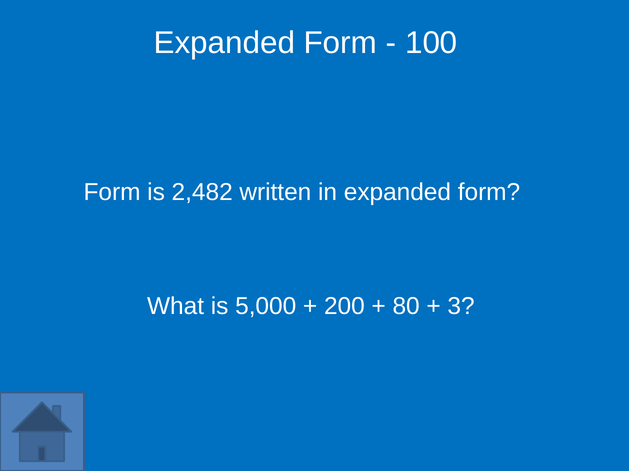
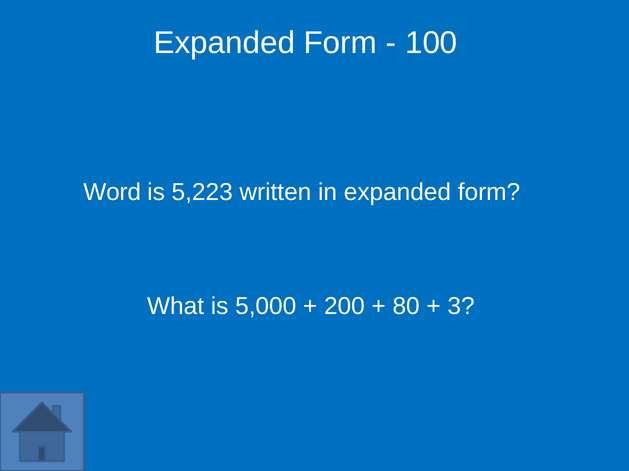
Form at (112, 192): Form -> Word
2,482: 2,482 -> 5,223
